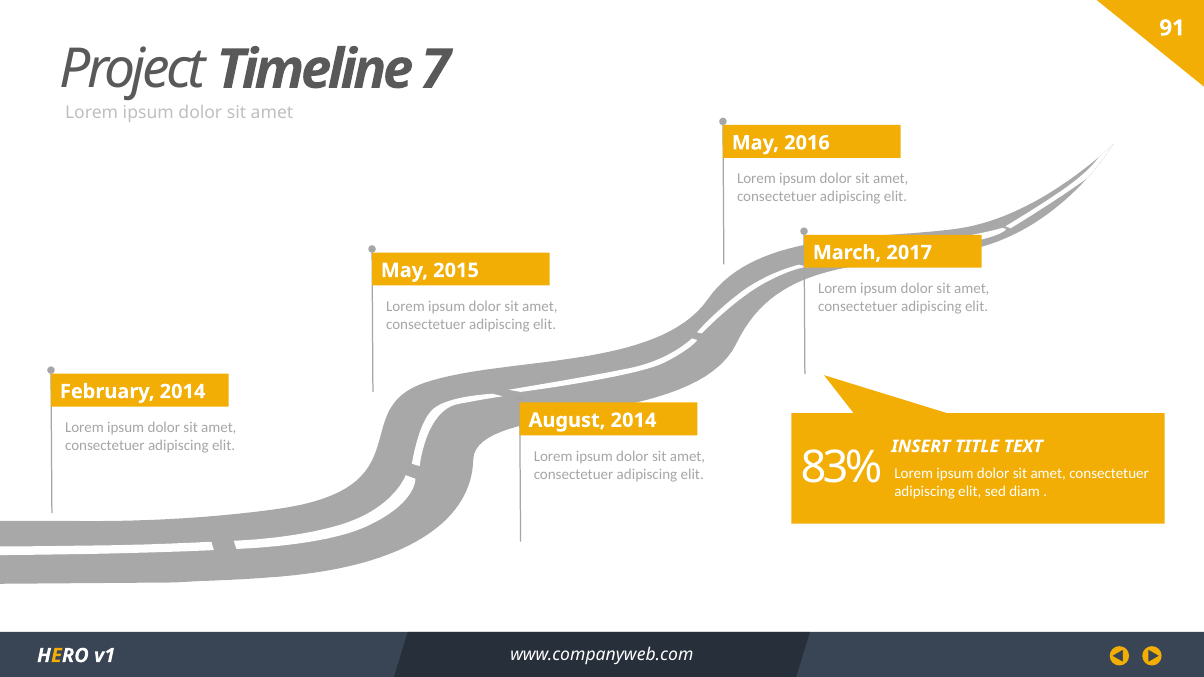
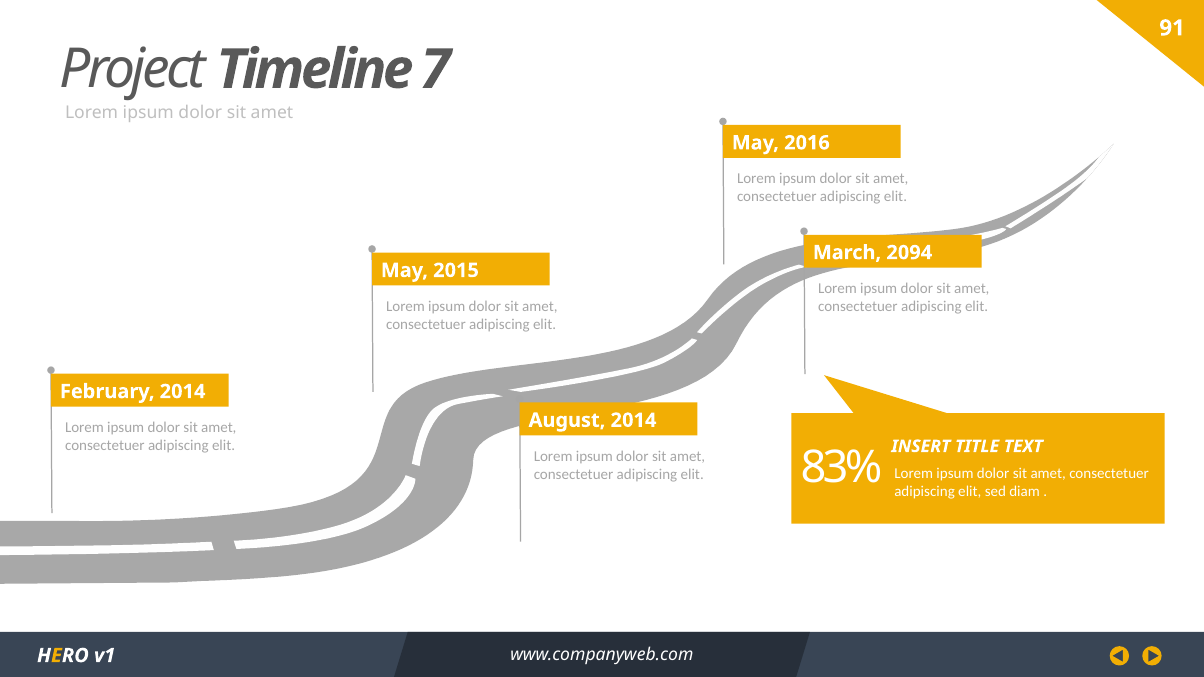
2017: 2017 -> 2094
